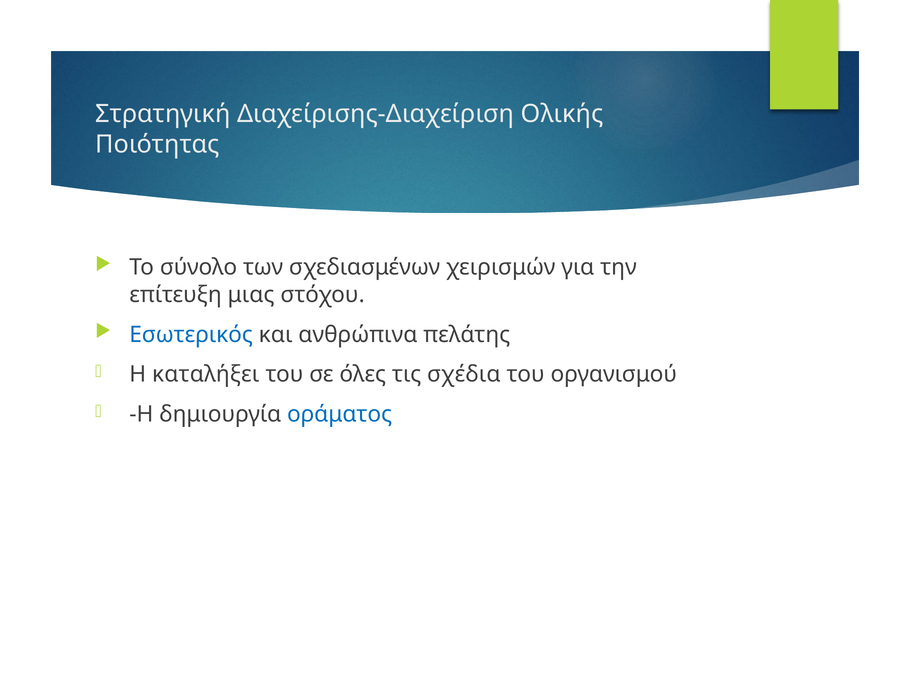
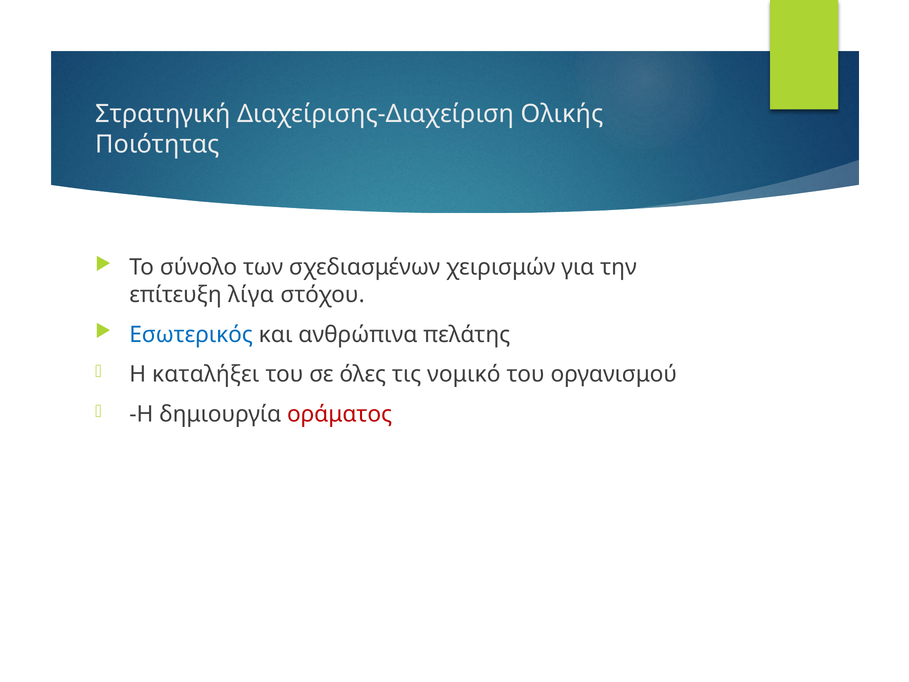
μιας: μιας -> λίγα
σχέδια: σχέδια -> νομικό
οράματος colour: blue -> red
